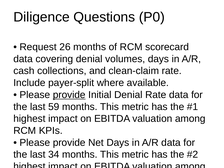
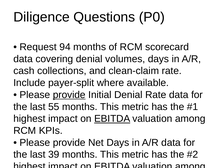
26: 26 -> 94
59: 59 -> 55
EBITDA at (112, 119) underline: none -> present
34: 34 -> 39
